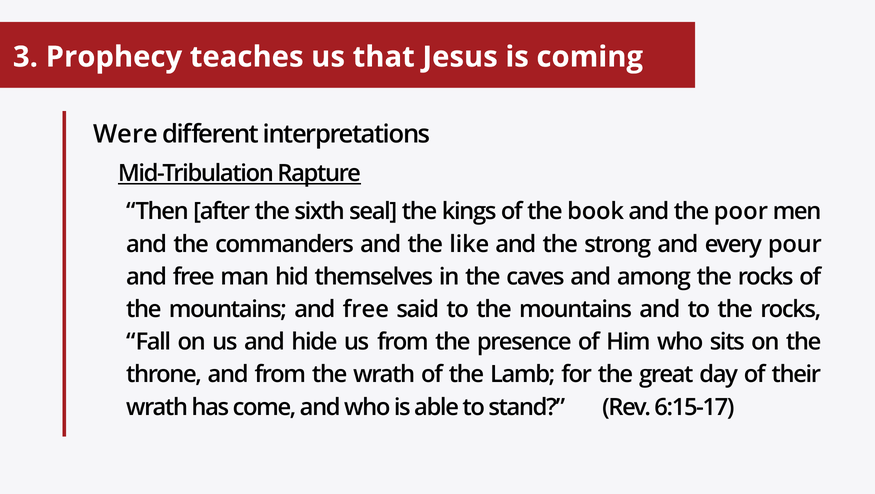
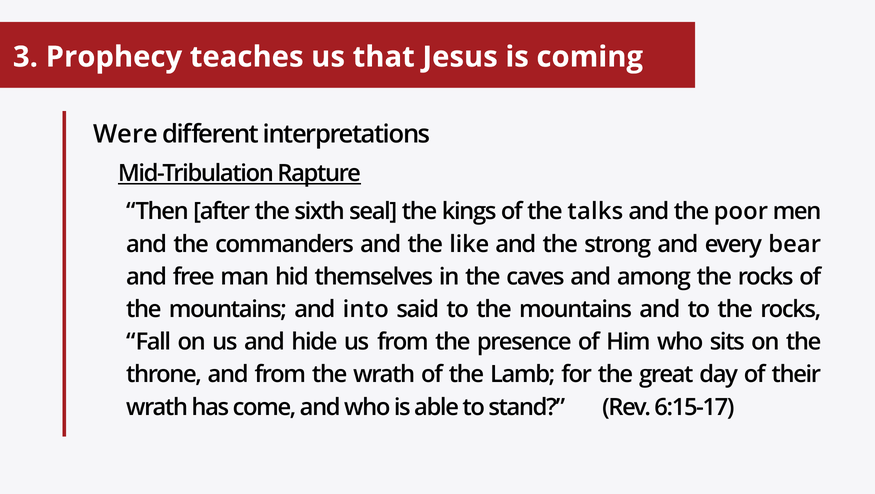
book: book -> talks
pour: pour -> bear
mountains and free: free -> into
